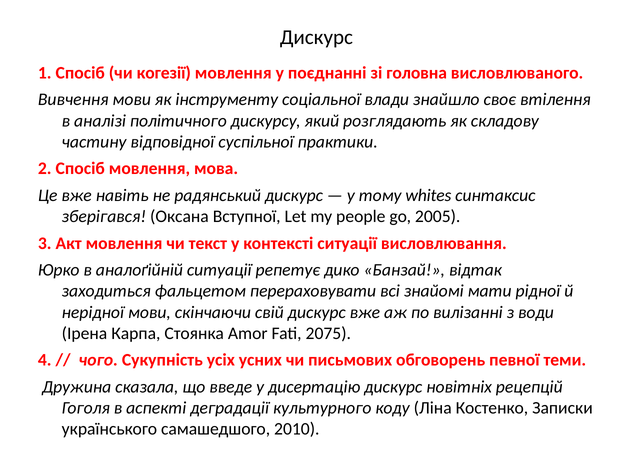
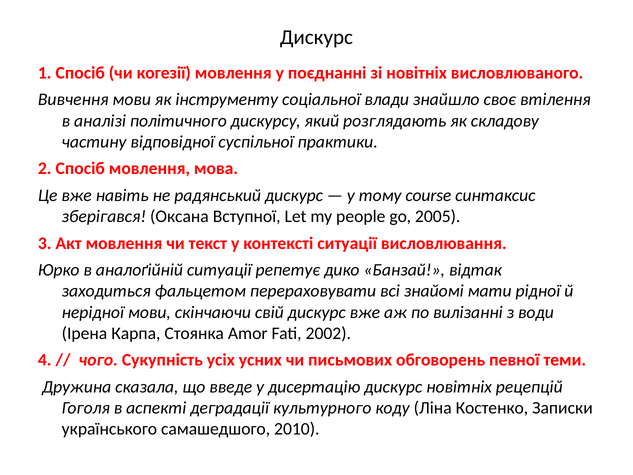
зі головна: головна -> новітніх
whites: whites -> course
2075: 2075 -> 2002
